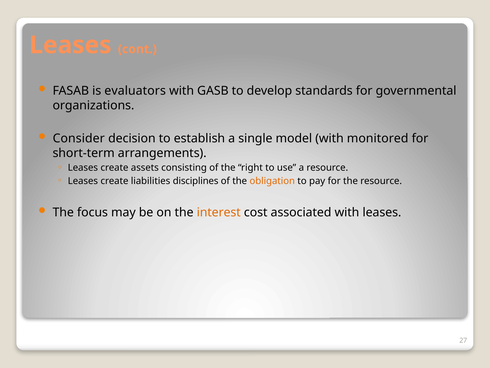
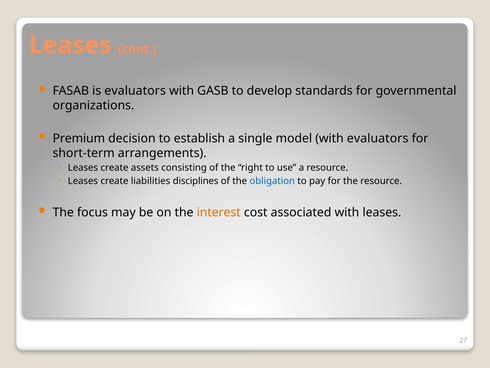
Consider: Consider -> Premium
with monitored: monitored -> evaluators
obligation colour: orange -> blue
